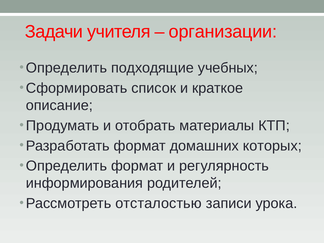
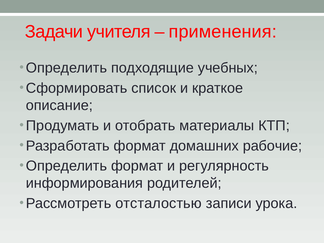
организации: организации -> применения
которых: которых -> рабочие
